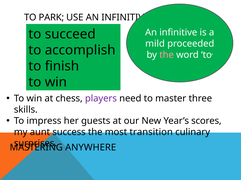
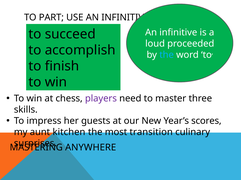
PARK: PARK -> PART
mild: mild -> loud
the at (167, 55) colour: pink -> light blue
success: success -> kitchen
